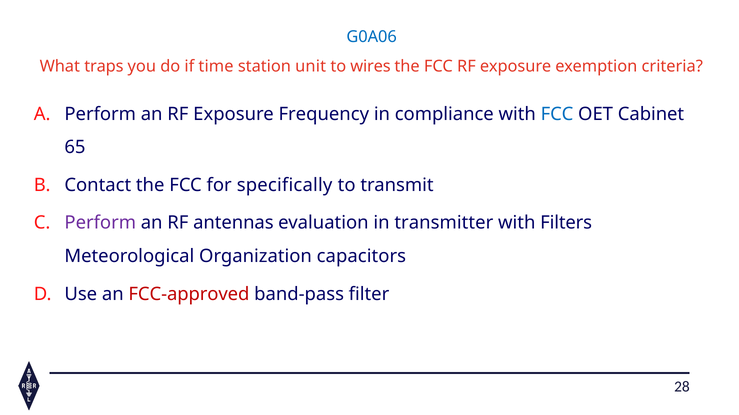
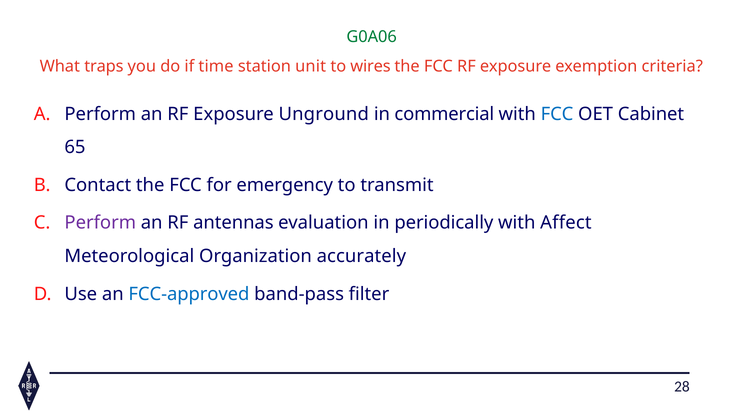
G0A06 colour: blue -> green
Frequency: Frequency -> Unground
compliance: compliance -> commercial
specifically: specifically -> emergency
transmitter: transmitter -> periodically
Filters: Filters -> Affect
capacitors: capacitors -> accurately
FCC-approved colour: red -> blue
